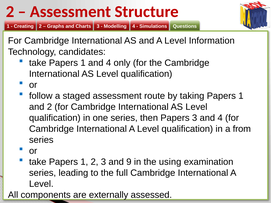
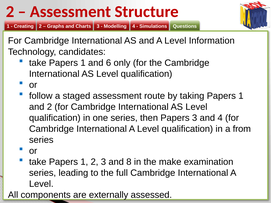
1 and 4: 4 -> 6
9: 9 -> 8
using: using -> make
